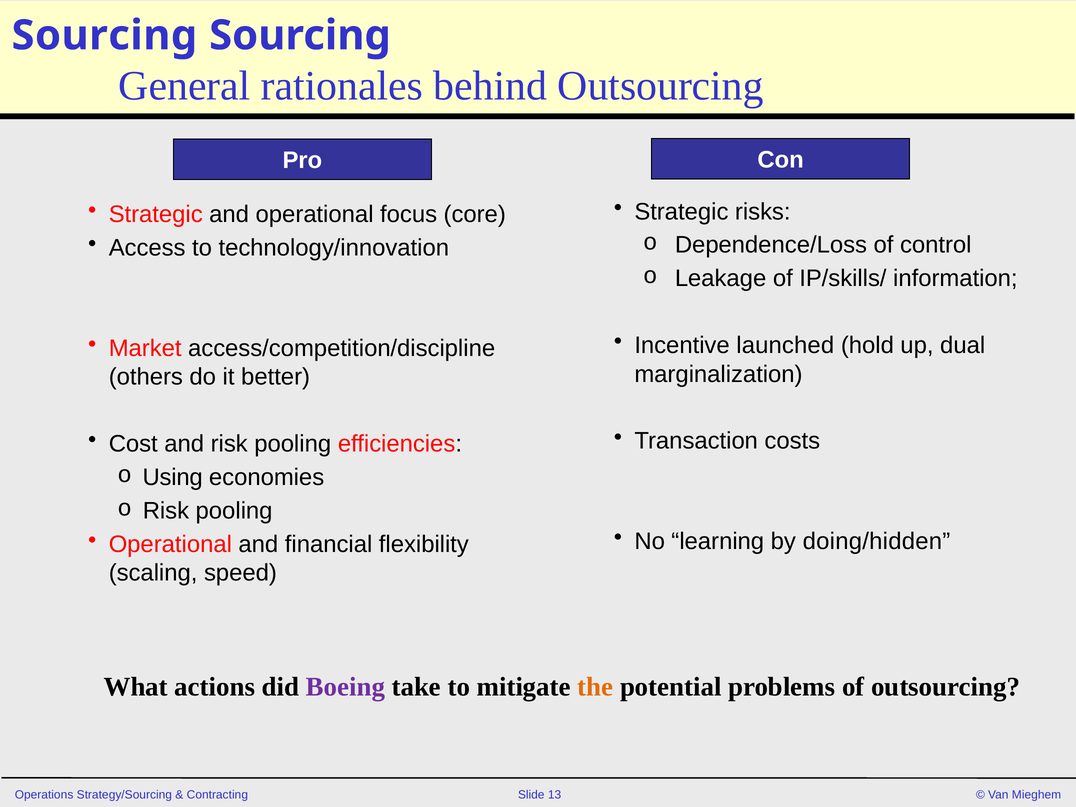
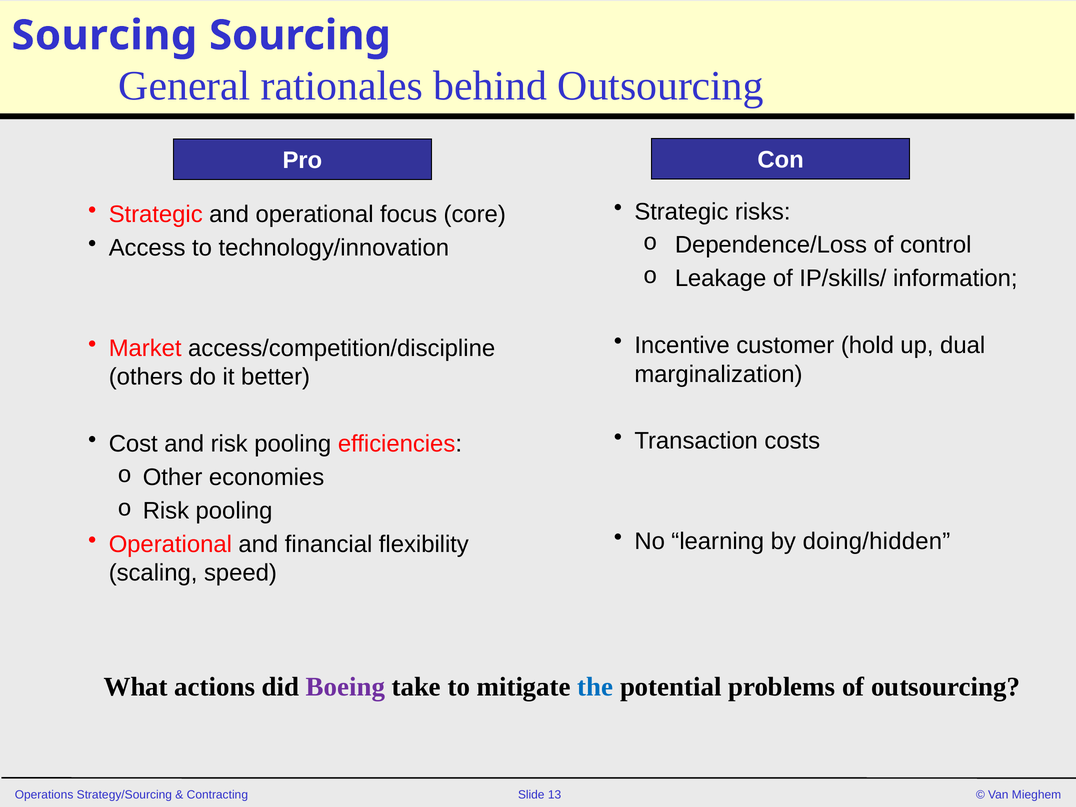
launched: launched -> customer
Using: Using -> Other
the colour: orange -> blue
